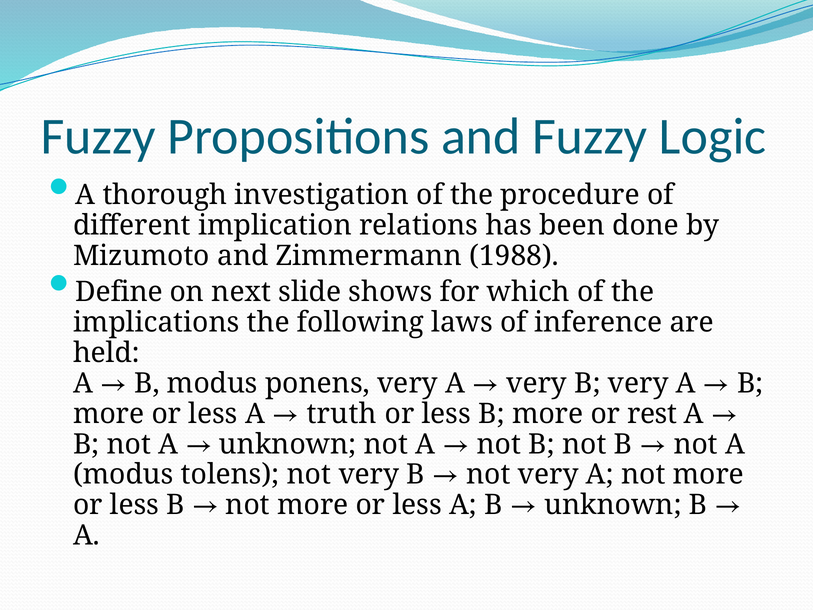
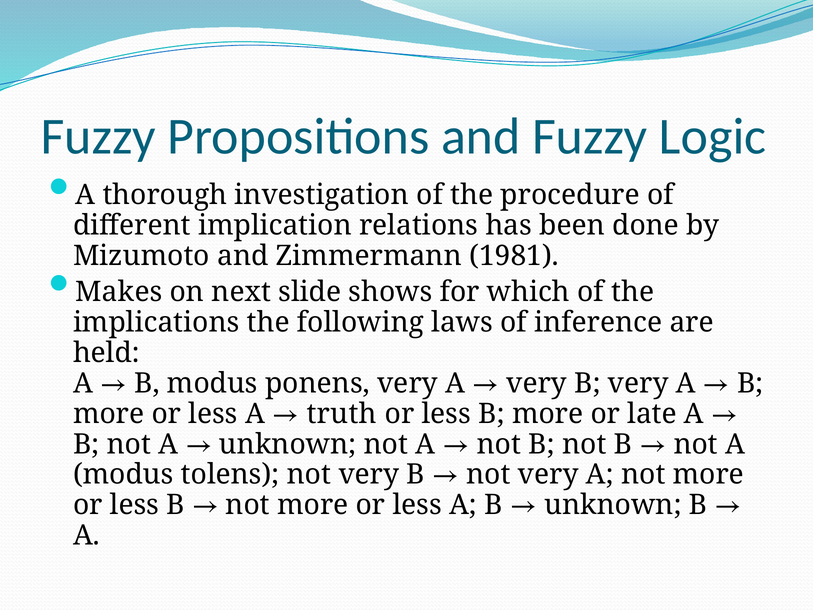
1988: 1988 -> 1981
Define: Define -> Makes
rest: rest -> late
